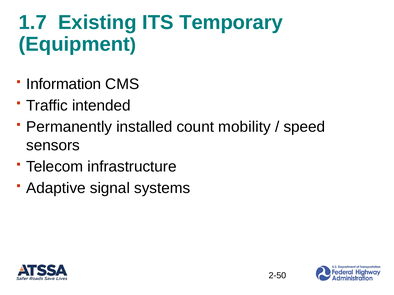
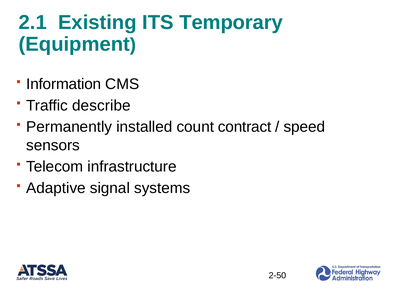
1.7: 1.7 -> 2.1
intended: intended -> describe
mobility: mobility -> contract
